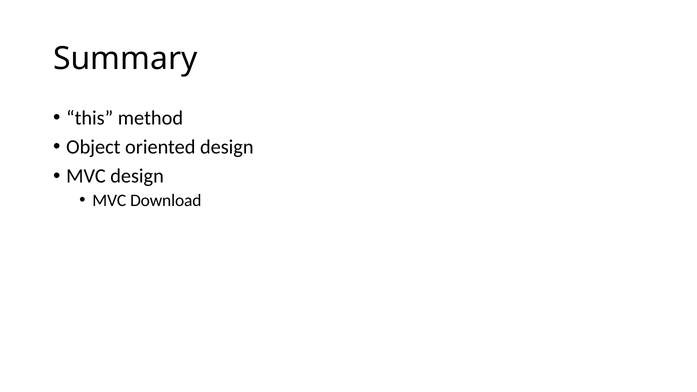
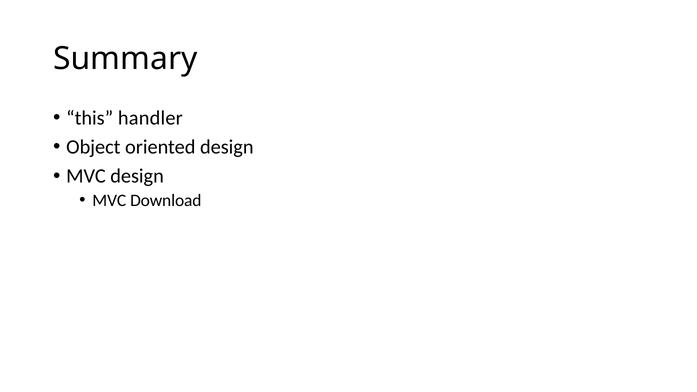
method: method -> handler
